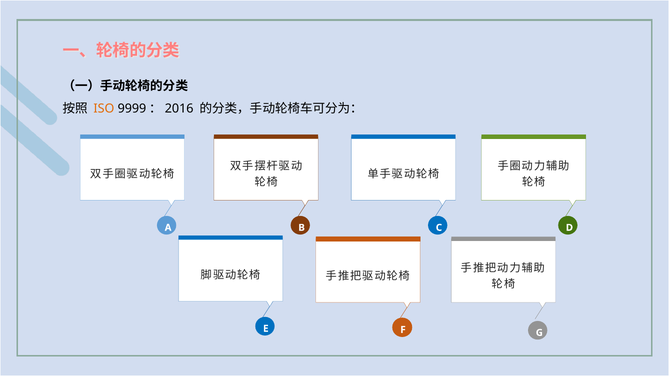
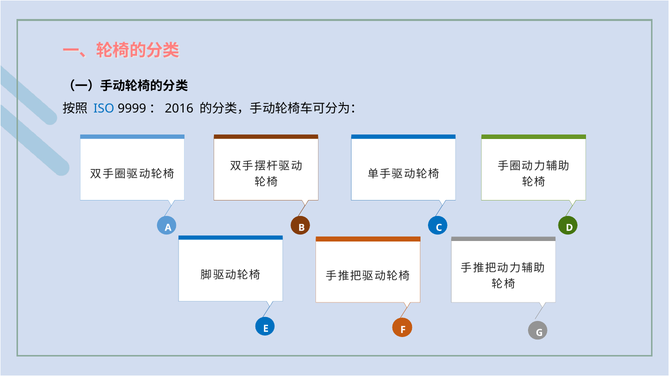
ISO colour: orange -> blue
